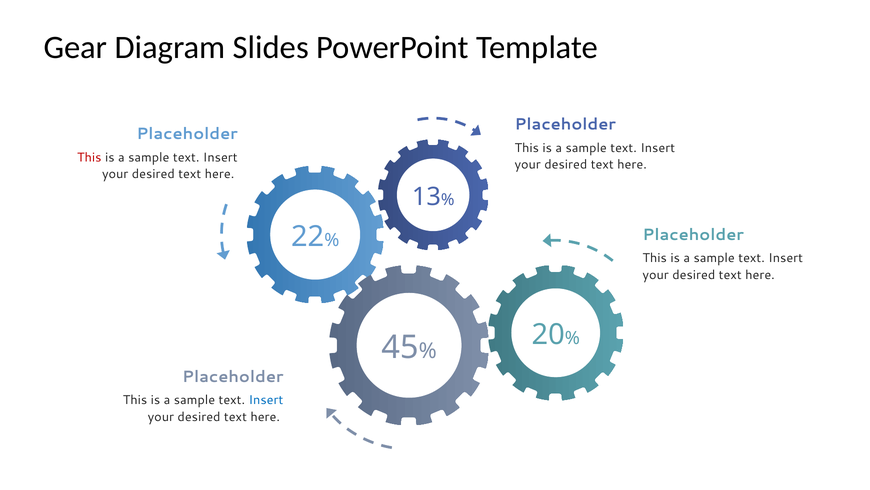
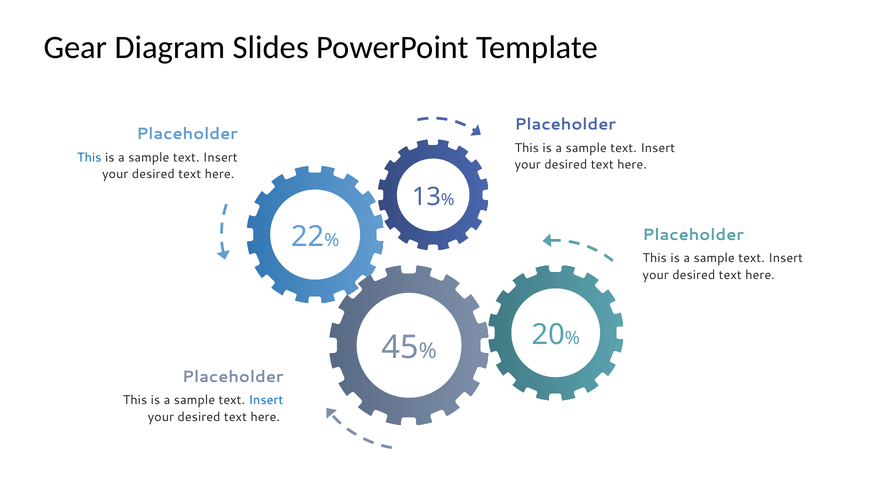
This at (89, 157) colour: red -> blue
